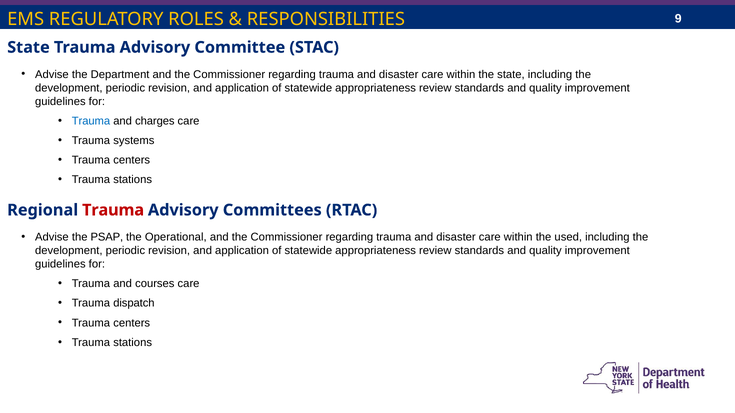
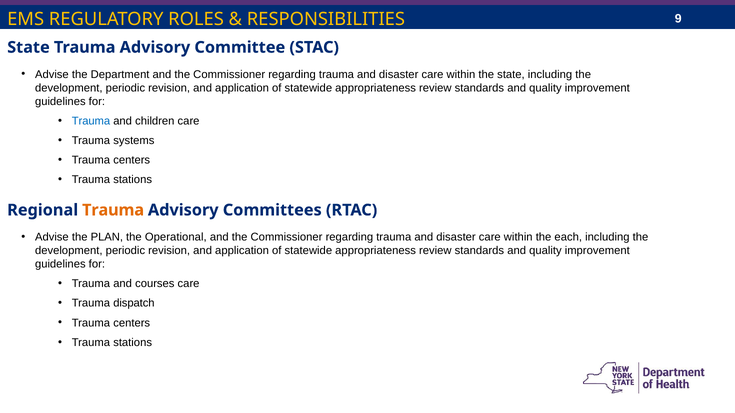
charges: charges -> children
Trauma at (113, 210) colour: red -> orange
PSAP: PSAP -> PLAN
used: used -> each
